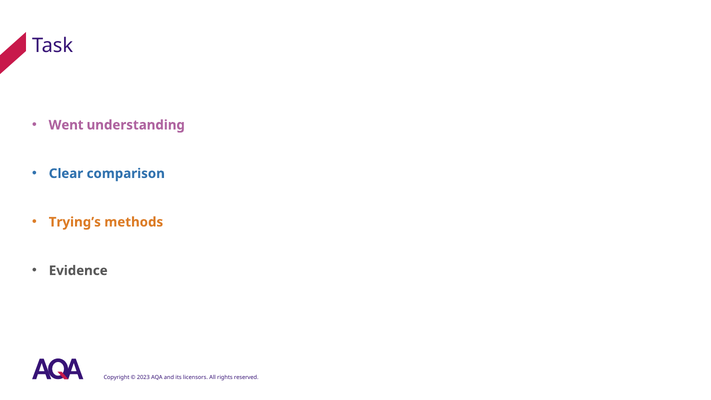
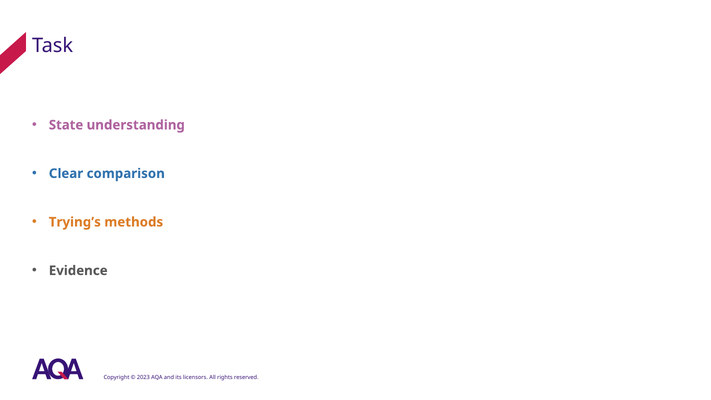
Went: Went -> State
